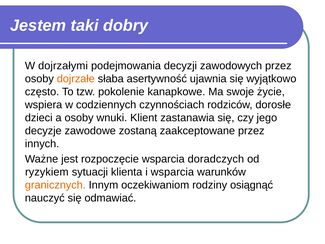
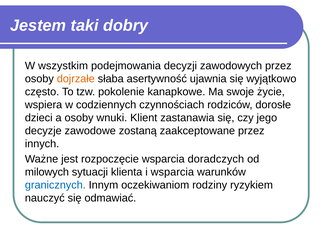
dojrzałymi: dojrzałymi -> wszystkim
ryzykiem: ryzykiem -> milowych
granicznych colour: orange -> blue
osiągnąć: osiągnąć -> ryzykiem
